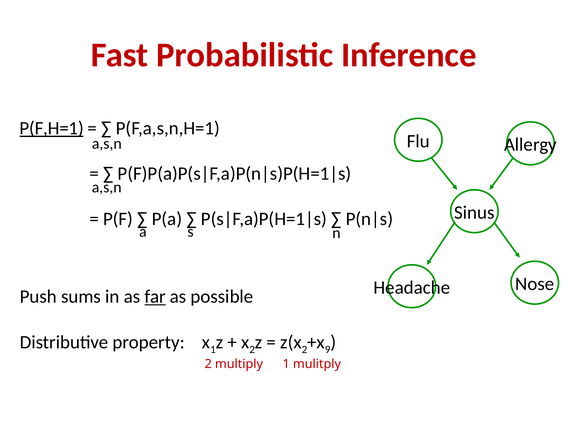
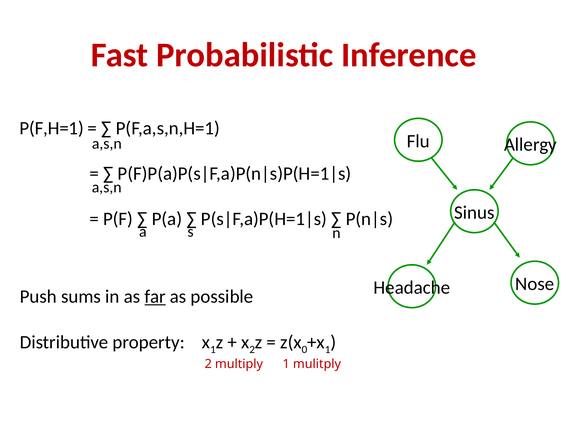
P(F,H=1 underline: present -> none
2 at (305, 349): 2 -> 0
9 at (328, 349): 9 -> 1
